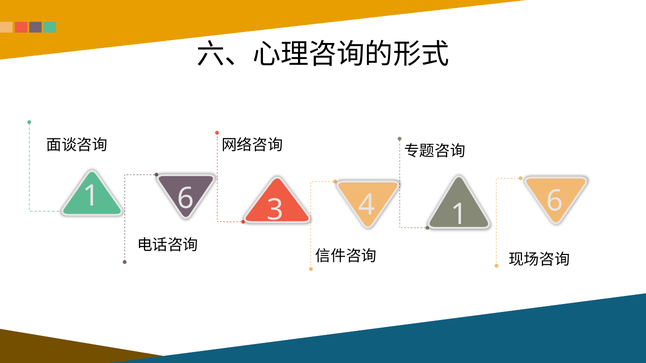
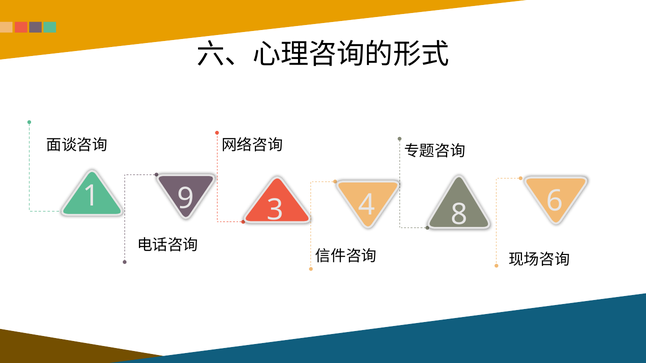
6 at (186, 199): 6 -> 9
4 1: 1 -> 8
